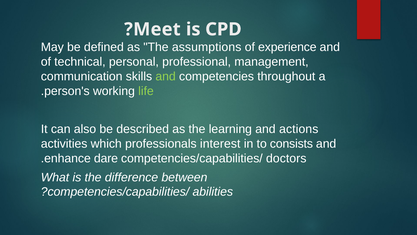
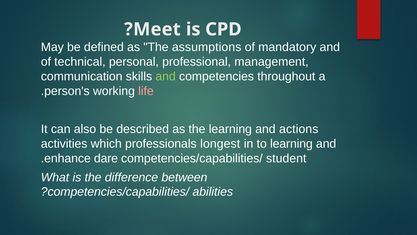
experience: experience -> mandatory
life colour: light green -> pink
interest: interest -> longest
to consists: consists -> learning
doctors: doctors -> student
